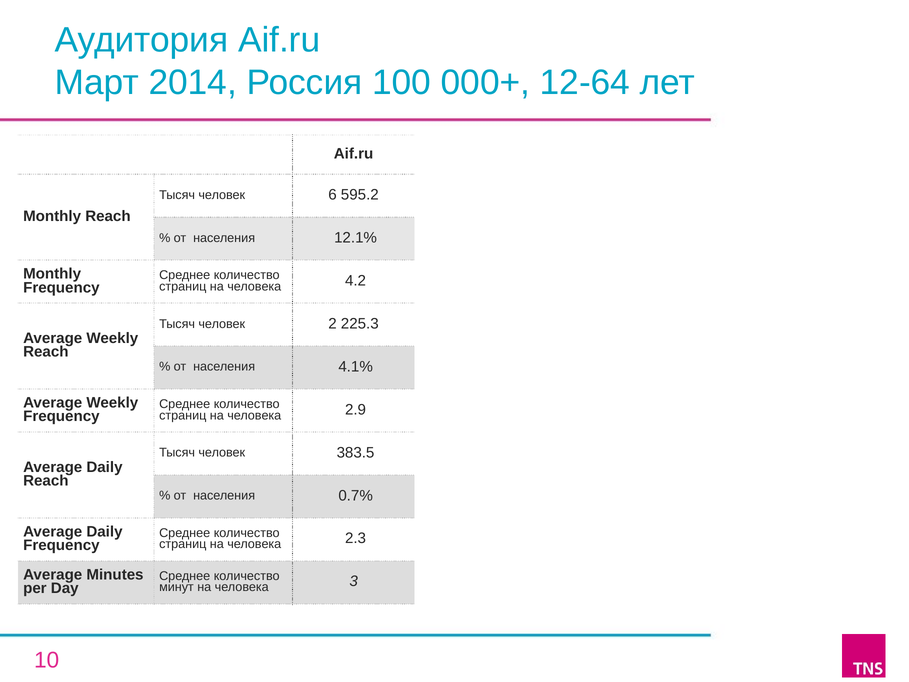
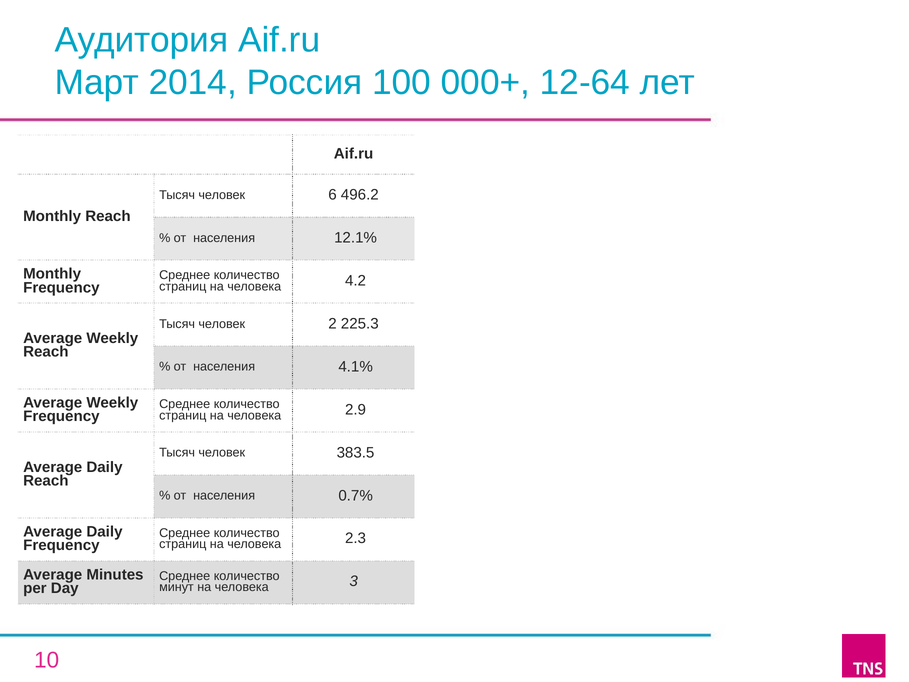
595.2: 595.2 -> 496.2
